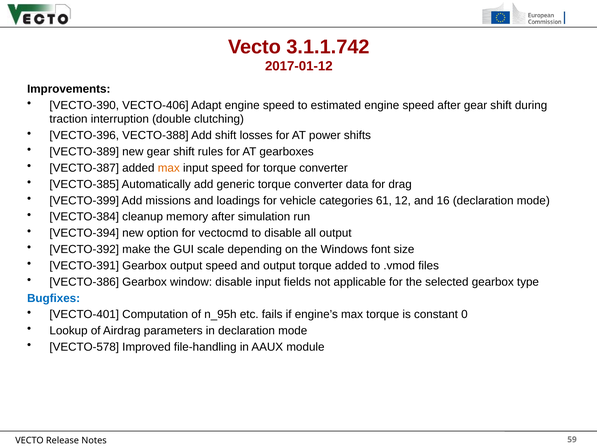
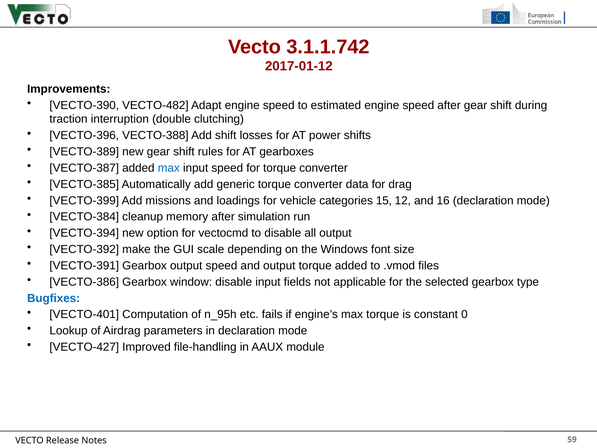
VECTO-406: VECTO-406 -> VECTO-482
max at (169, 168) colour: orange -> blue
61: 61 -> 15
VECTO-578: VECTO-578 -> VECTO-427
